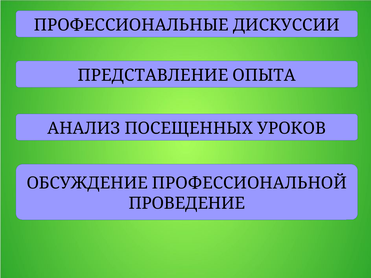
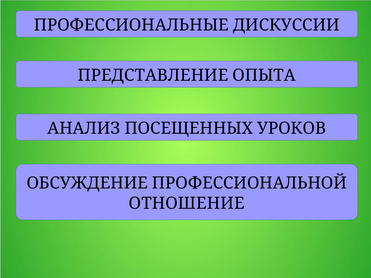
ПРОВЕДЕНИЕ: ПРОВЕДЕНИЕ -> ОТНОШЕНИЕ
